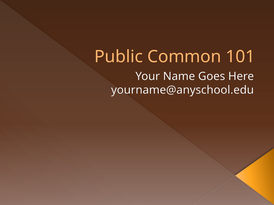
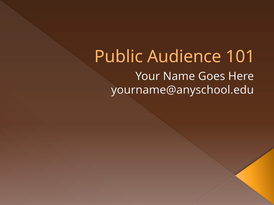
Common: Common -> Audience
